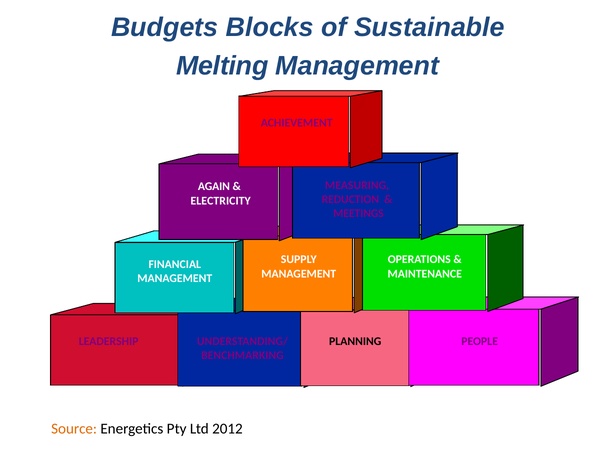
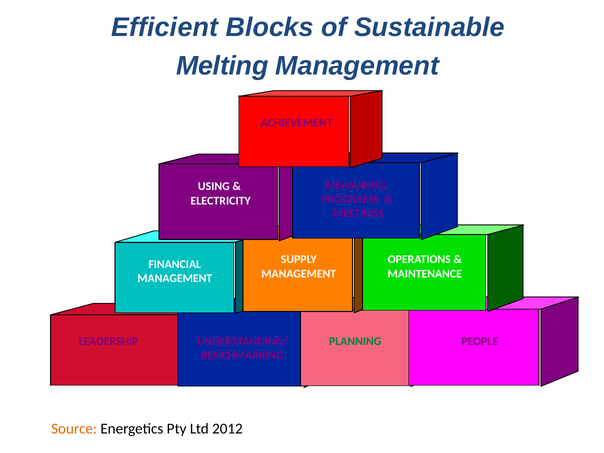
Budgets: Budgets -> Efficient
AGAIN: AGAIN -> USING
REDUCTION: REDUCTION -> PROGRAMS
PLANNING colour: black -> green
